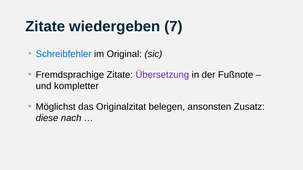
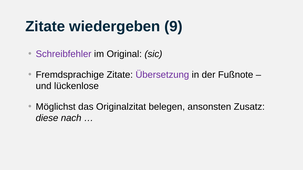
7: 7 -> 9
Schreibfehler colour: blue -> purple
kompletter: kompletter -> lückenlose
